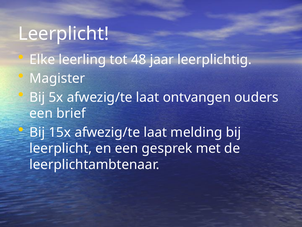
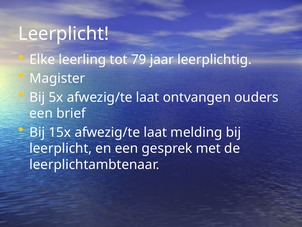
48: 48 -> 79
